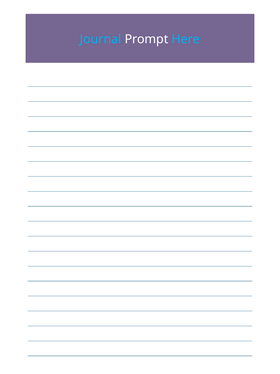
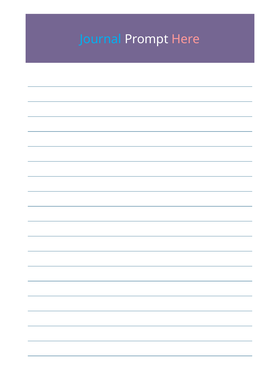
Here colour: light blue -> pink
